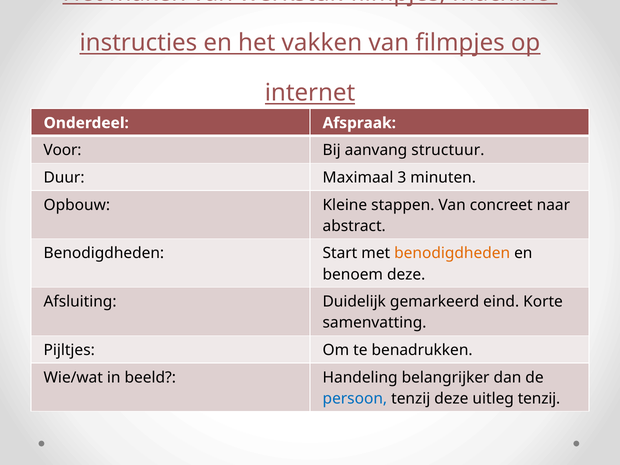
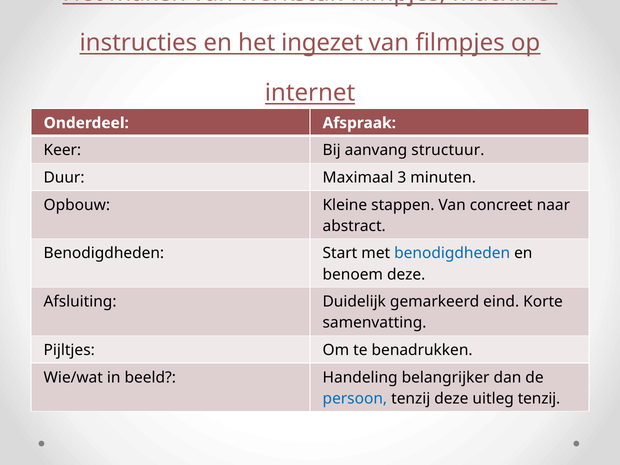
vakken: vakken -> ingezet
Voor: Voor -> Keer
benodigdheden at (452, 253) colour: orange -> blue
